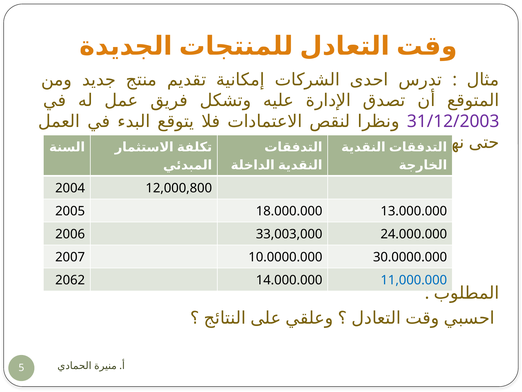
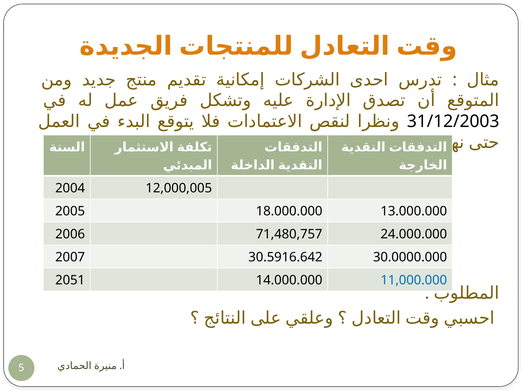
31/12/2003 colour: purple -> black
12,000,800: 12,000,800 -> 12,000,005
33,003,000: 33,003,000 -> 71,480,757
10.0000.000: 10.0000.000 -> 30.5916.642
2062: 2062 -> 2051
